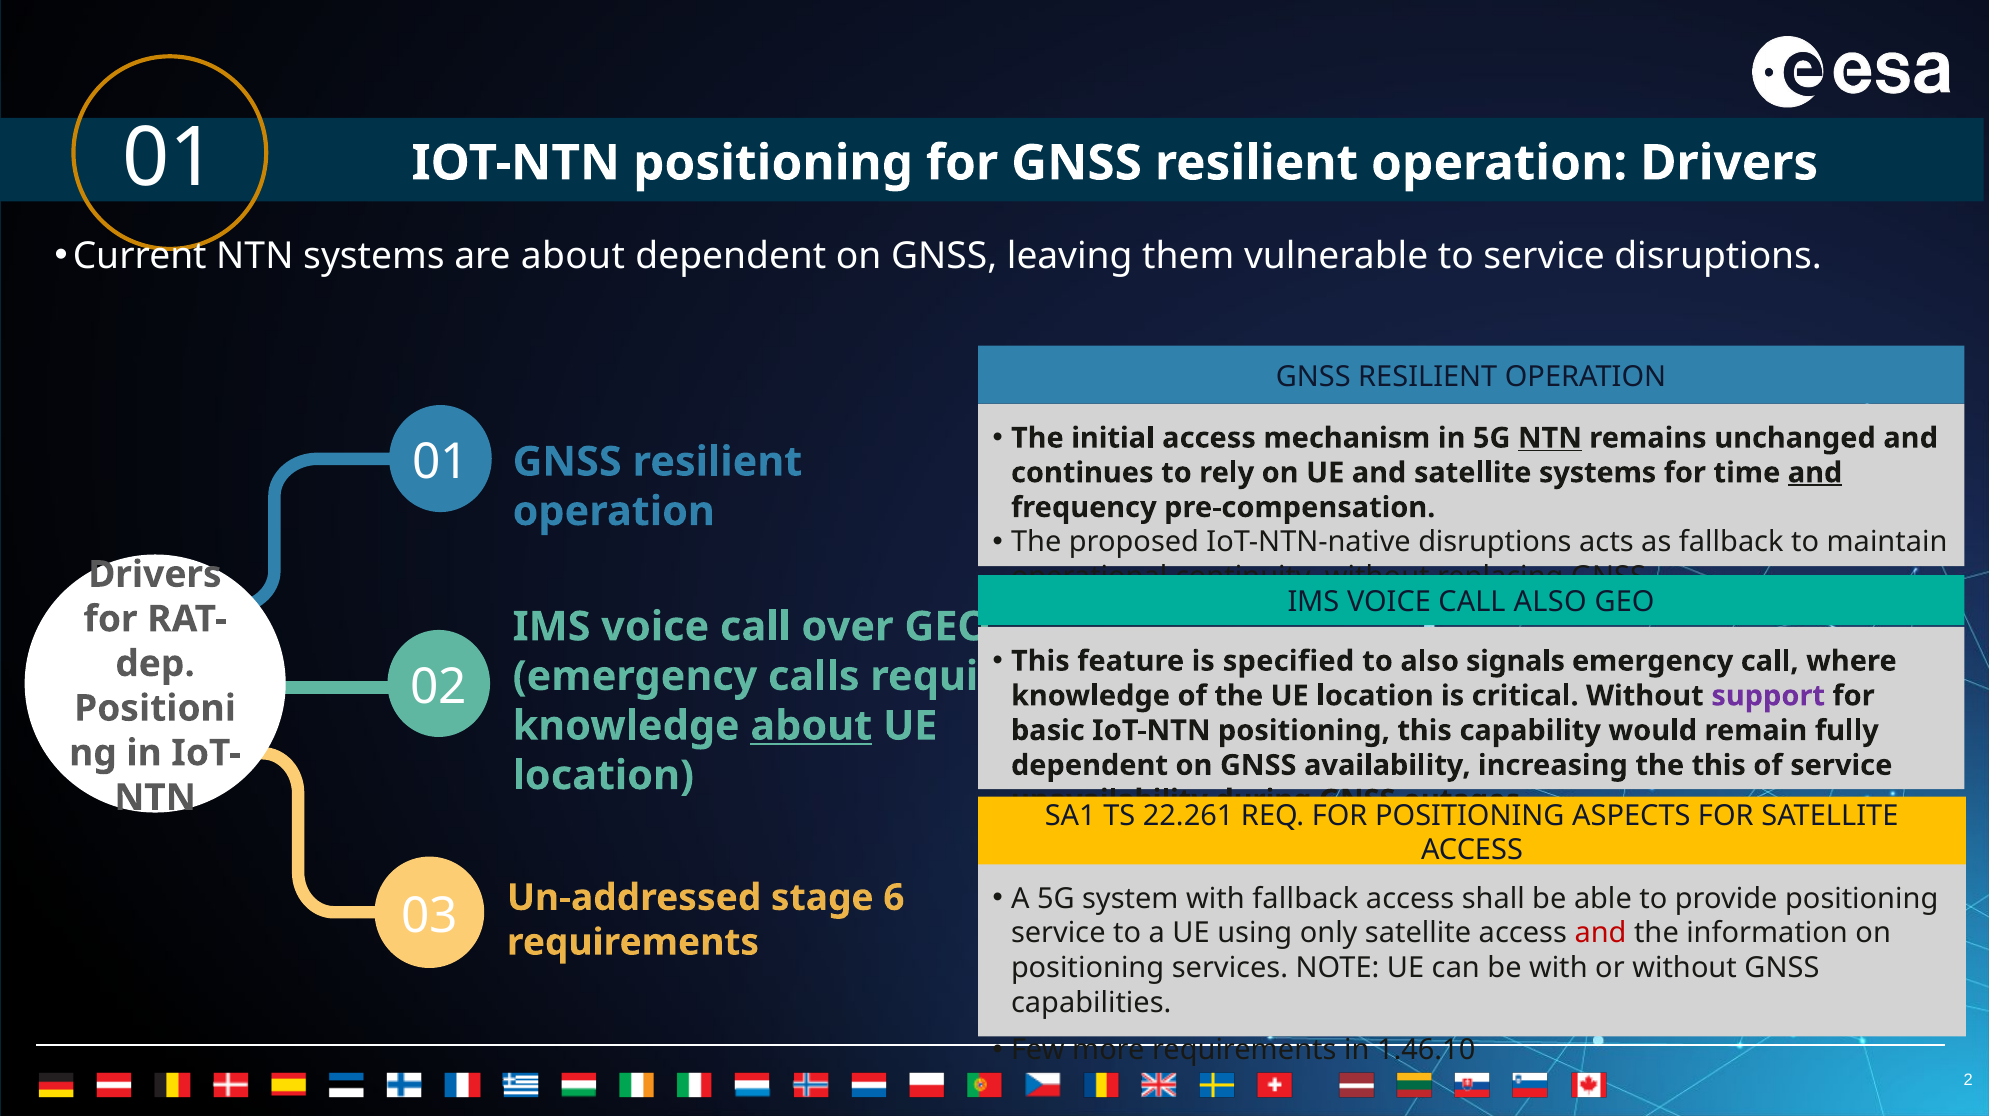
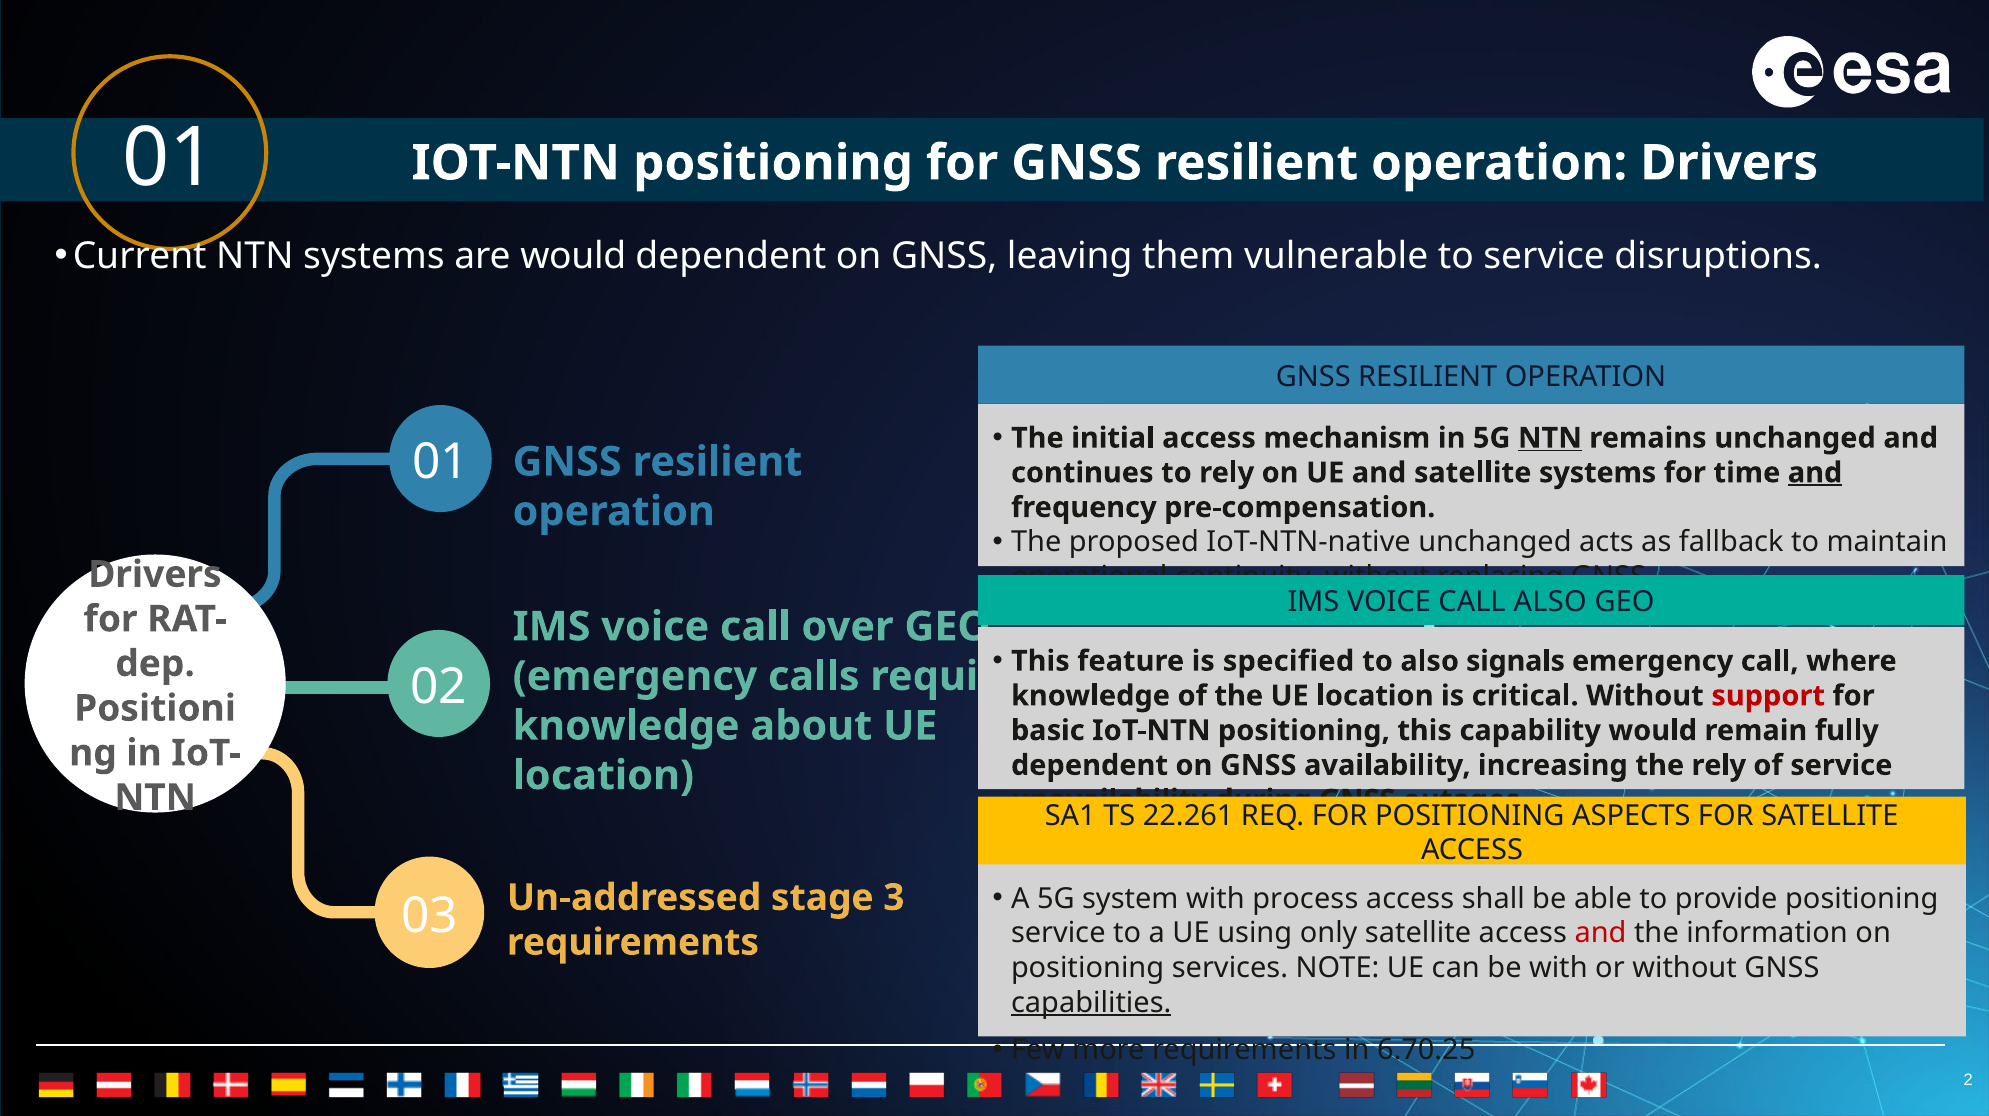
are about: about -> would
IoT-NTN-native disruptions: disruptions -> unchanged
support colour: purple -> red
about at (811, 726) underline: present -> none
the this: this -> rely
with fallback: fallback -> process
6: 6 -> 3
capabilities underline: none -> present
1.46.10: 1.46.10 -> 6.70.25
